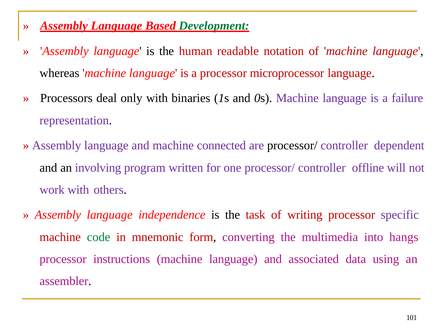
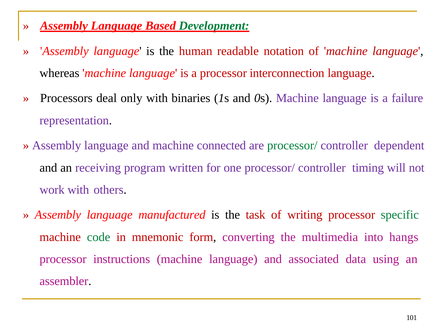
microprocessor: microprocessor -> interconnection
processor/ at (292, 146) colour: black -> green
involving: involving -> receiving
offline: offline -> timing
independence: independence -> manufactured
specific colour: purple -> green
